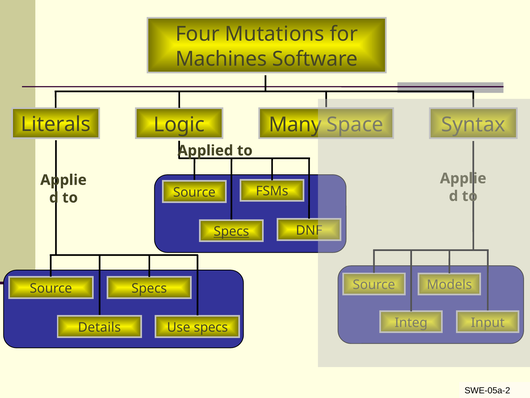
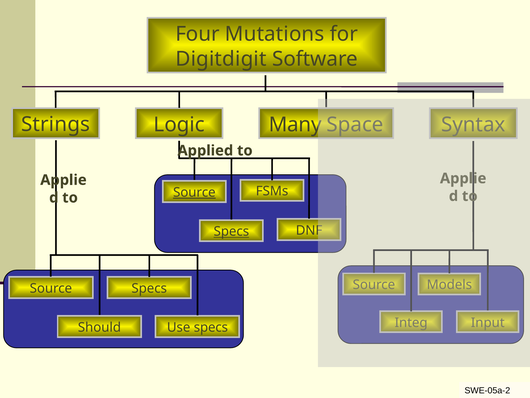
Machines: Machines -> Digitdigit
Literals: Literals -> Strings
Source at (194, 192) underline: none -> present
Details: Details -> Should
